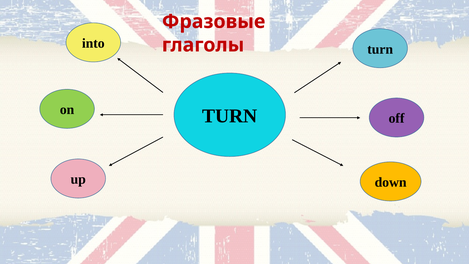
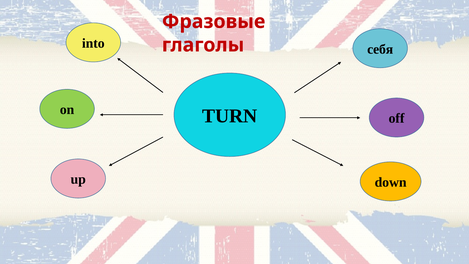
turn at (380, 49): turn -> себя
